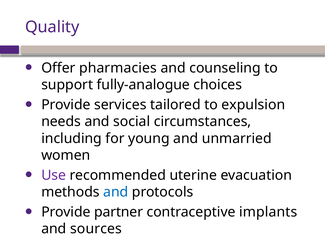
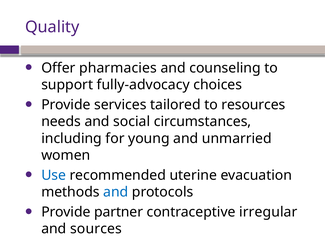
fully-analogue: fully-analogue -> fully-advocacy
expulsion: expulsion -> resources
Use colour: purple -> blue
implants: implants -> irregular
